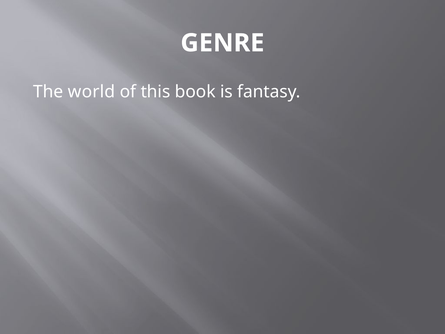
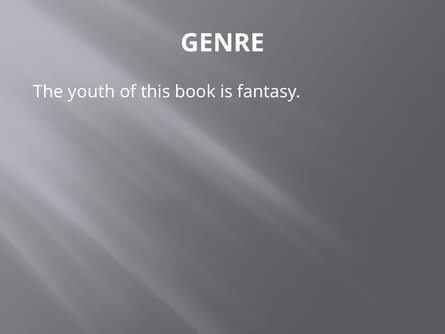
world: world -> youth
